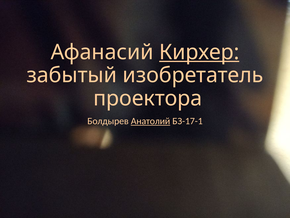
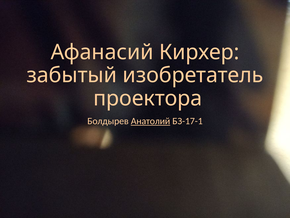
Кирхер underline: present -> none
